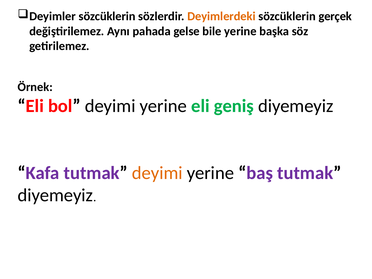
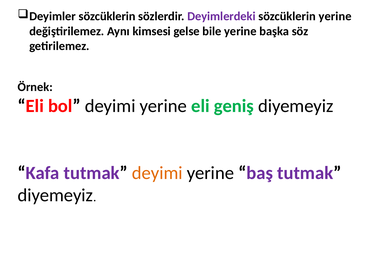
Deyimlerdeki colour: orange -> purple
sözcüklerin gerçek: gerçek -> yerine
pahada: pahada -> kimsesi
